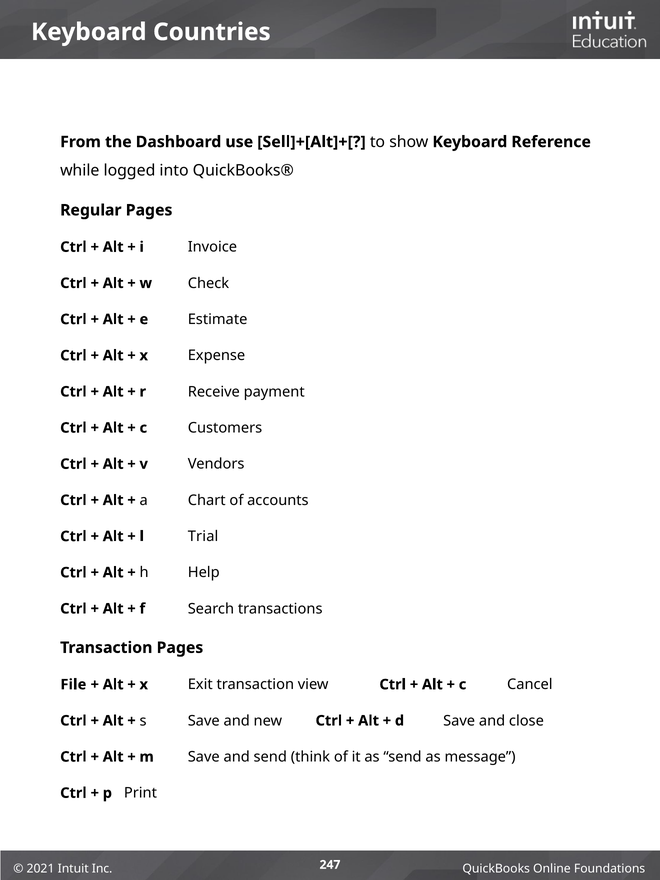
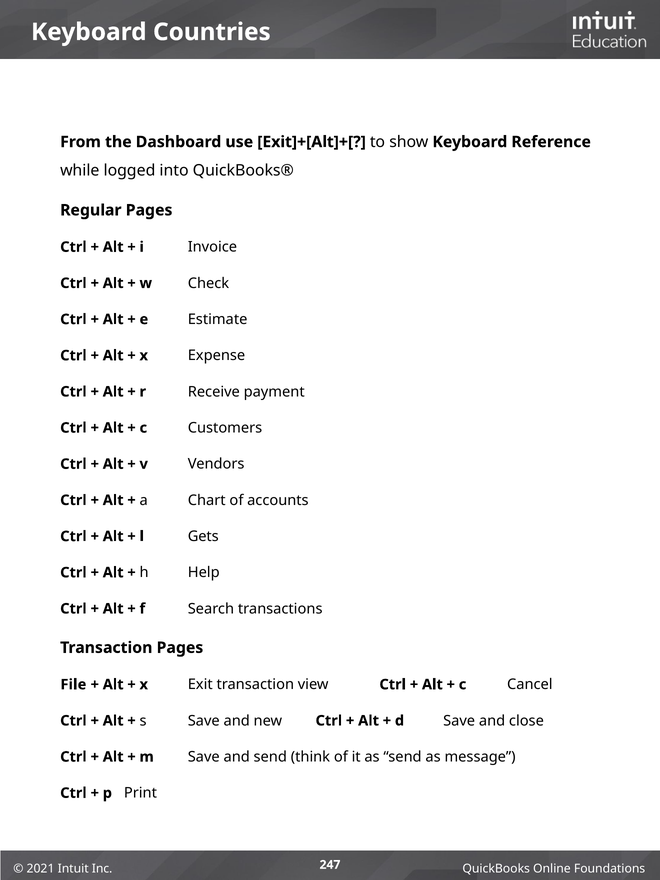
Sell]+[Alt]+[: Sell]+[Alt]+[ -> Exit]+[Alt]+[
Trial: Trial -> Gets
